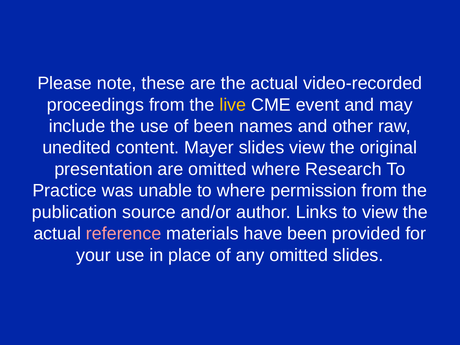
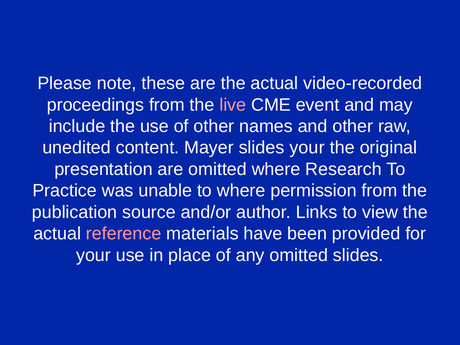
live colour: yellow -> pink
of been: been -> other
slides view: view -> your
